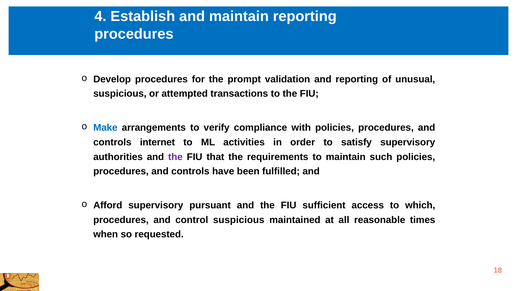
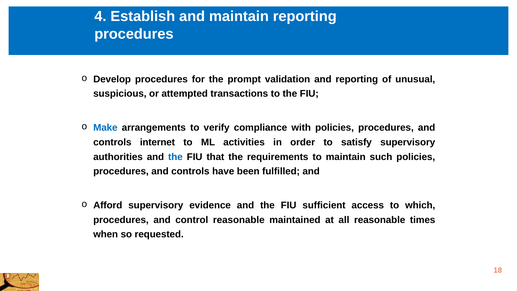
the at (175, 157) colour: purple -> blue
pursuant: pursuant -> evidence
control suspicious: suspicious -> reasonable
